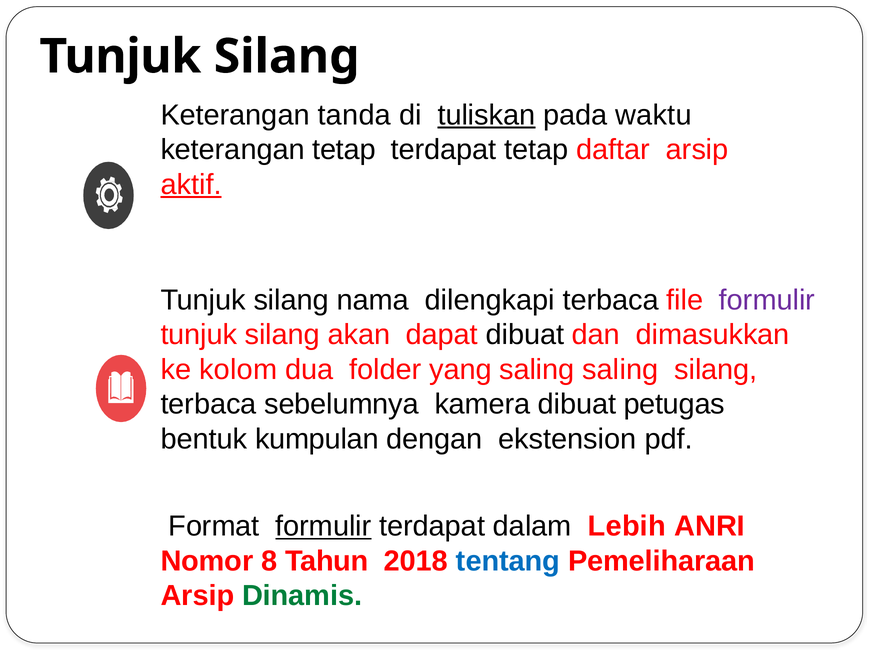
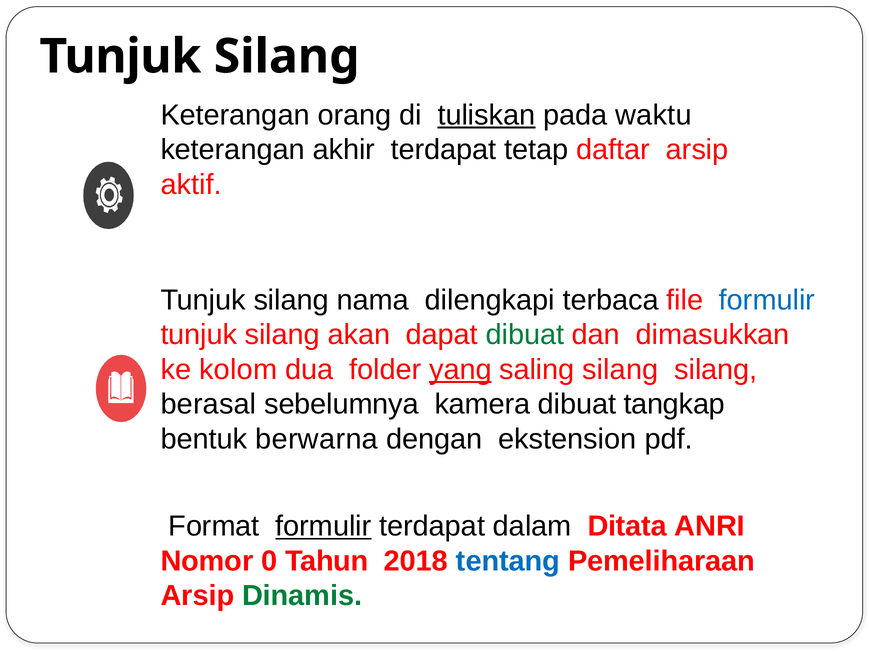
tanda: tanda -> orang
keterangan tetap: tetap -> akhir
aktif underline: present -> none
formulir at (767, 300) colour: purple -> blue
dibuat at (525, 335) colour: black -> green
yang underline: none -> present
saling saling: saling -> silang
terbaca at (209, 404): terbaca -> berasal
petugas: petugas -> tangkap
kumpulan: kumpulan -> berwarna
Lebih: Lebih -> Ditata
8: 8 -> 0
